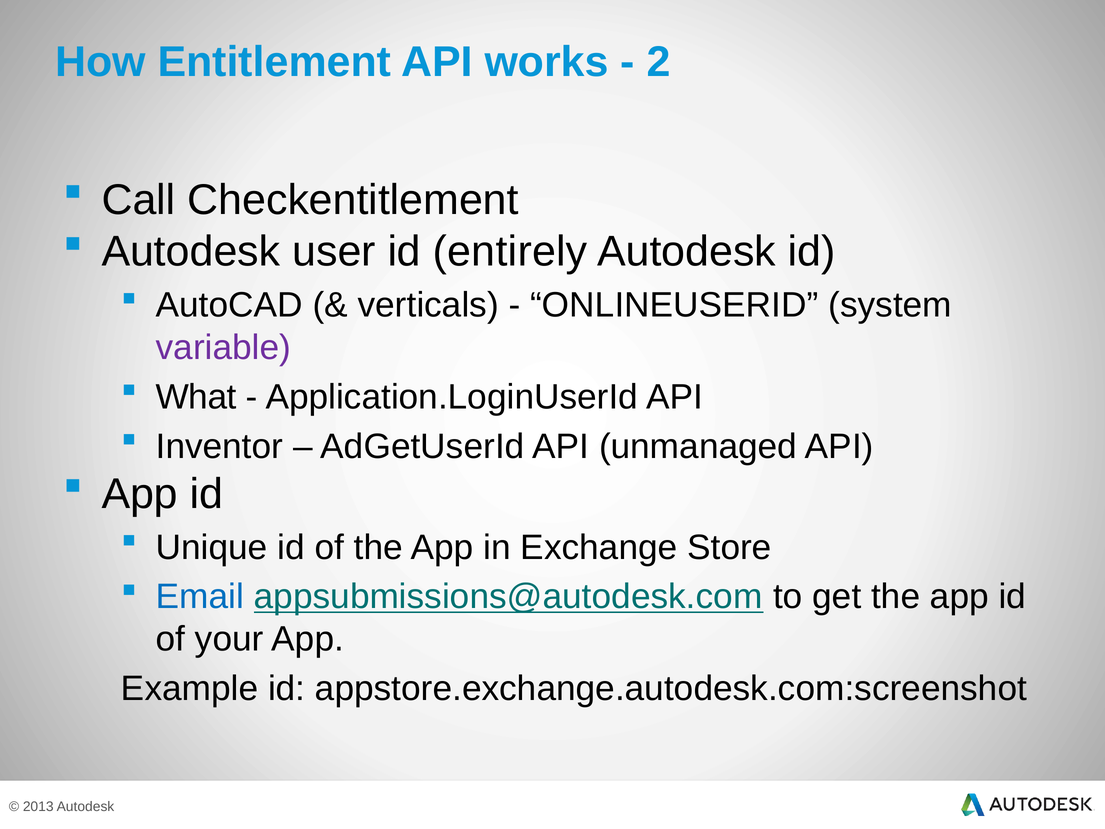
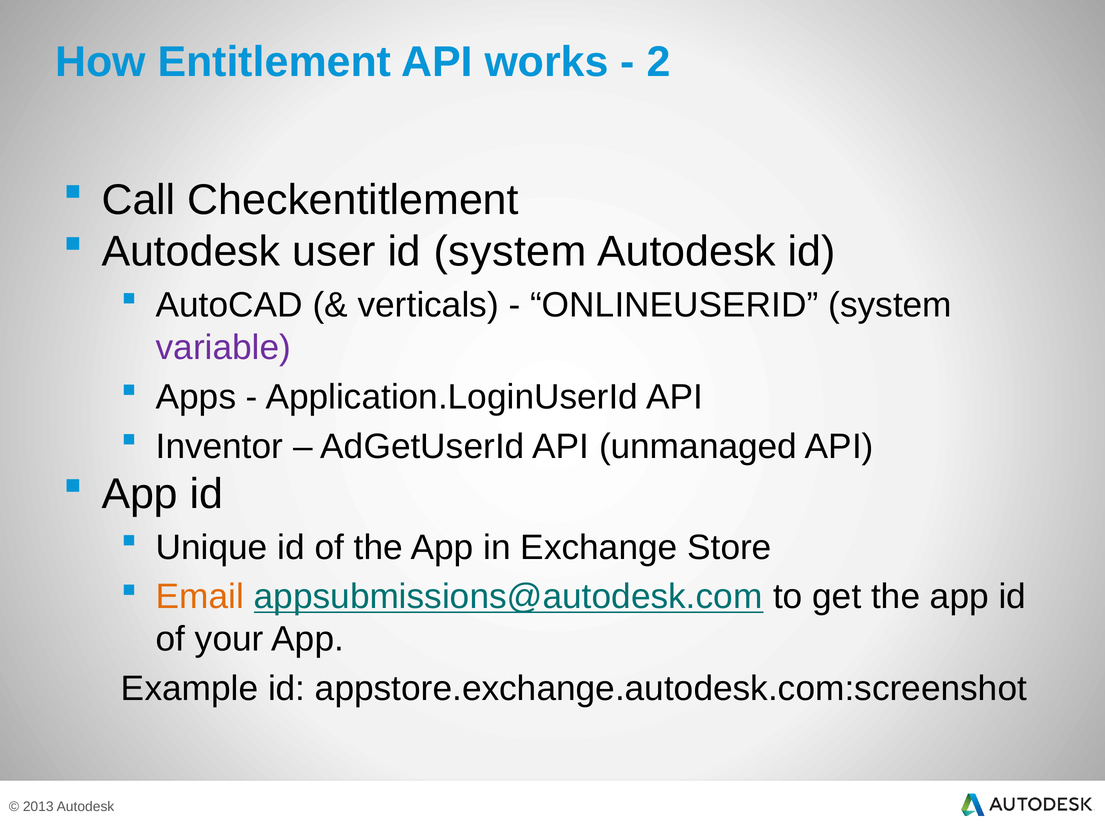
id entirely: entirely -> system
What: What -> Apps
Email colour: blue -> orange
